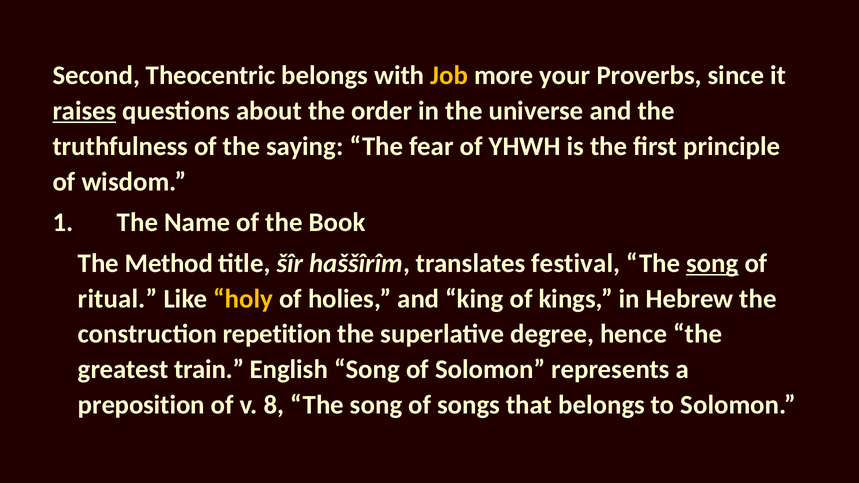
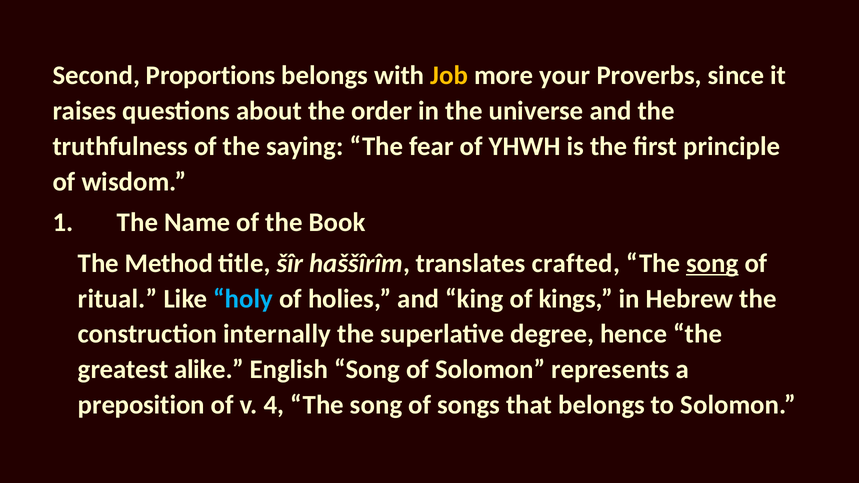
Theocentric: Theocentric -> Proportions
raises underline: present -> none
festival: festival -> crafted
holy colour: yellow -> light blue
repetition: repetition -> internally
train: train -> alike
8: 8 -> 4
